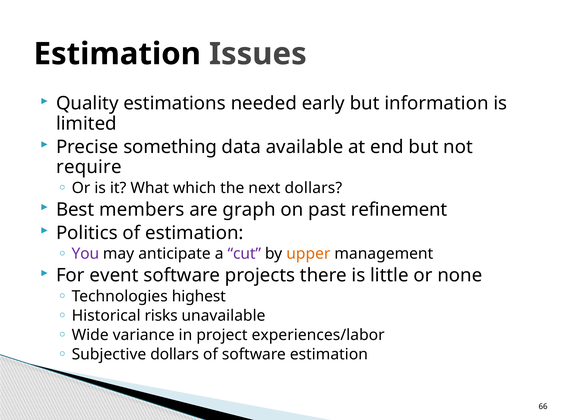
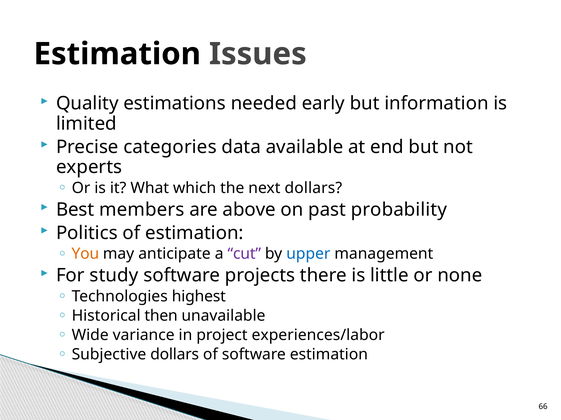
something: something -> categories
require: require -> experts
graph: graph -> above
refinement: refinement -> probability
You colour: purple -> orange
upper colour: orange -> blue
event: event -> study
risks: risks -> then
